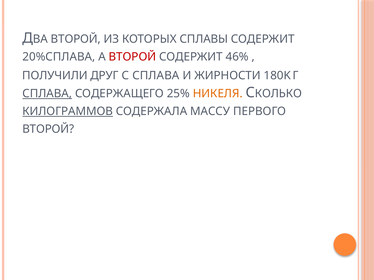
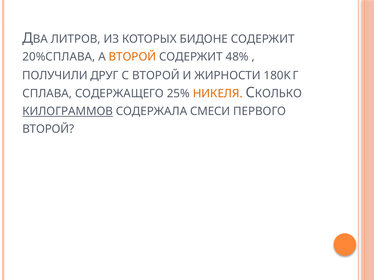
ВТОРОЙ at (76, 39): ВТОРОЙ -> ЛИТРОВ
СПЛАВЫ: СПЛАВЫ -> БИДОНЕ
ВТОРОЙ at (132, 57) colour: red -> orange
46%: 46% -> 48%
С СПЛАВА: СПЛАВА -> ВТОРОЙ
СПЛАВА at (47, 94) underline: present -> none
МАССУ: МАССУ -> СМЕСИ
